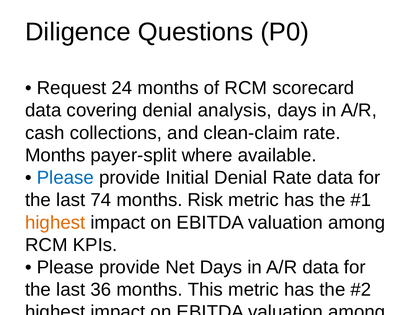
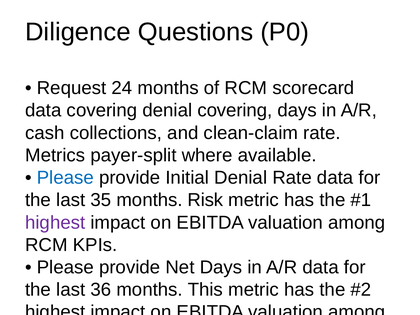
denial analysis: analysis -> covering
Months at (55, 155): Months -> Metrics
74: 74 -> 35
highest at (55, 223) colour: orange -> purple
